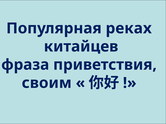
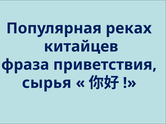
своим: своим -> сырья
